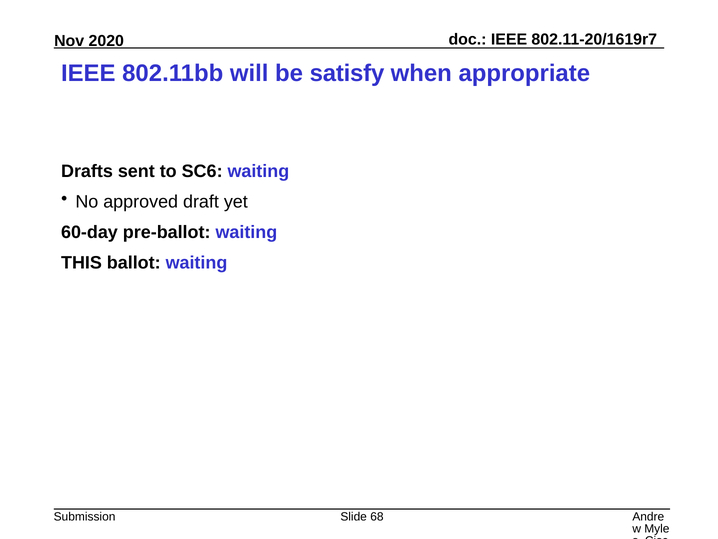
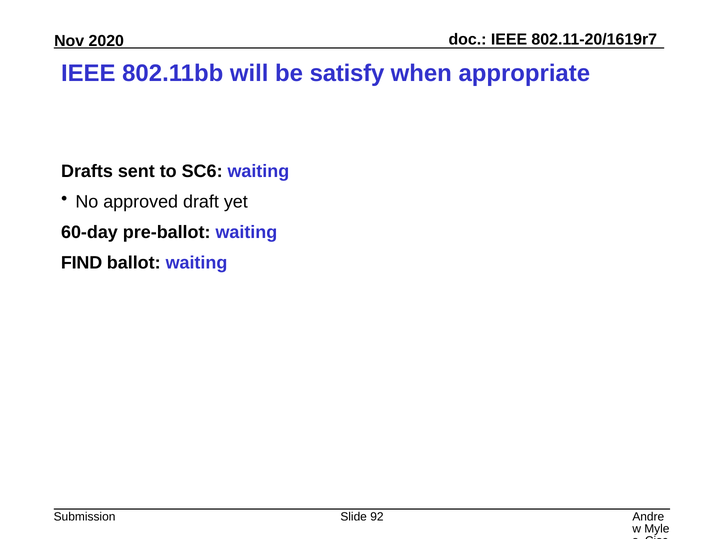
THIS: THIS -> FIND
68: 68 -> 92
